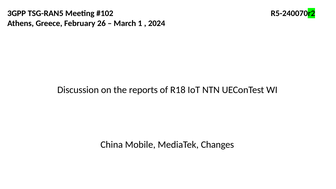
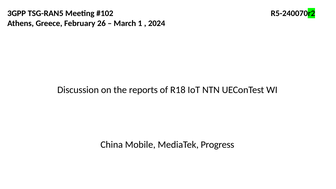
Changes: Changes -> Progress
